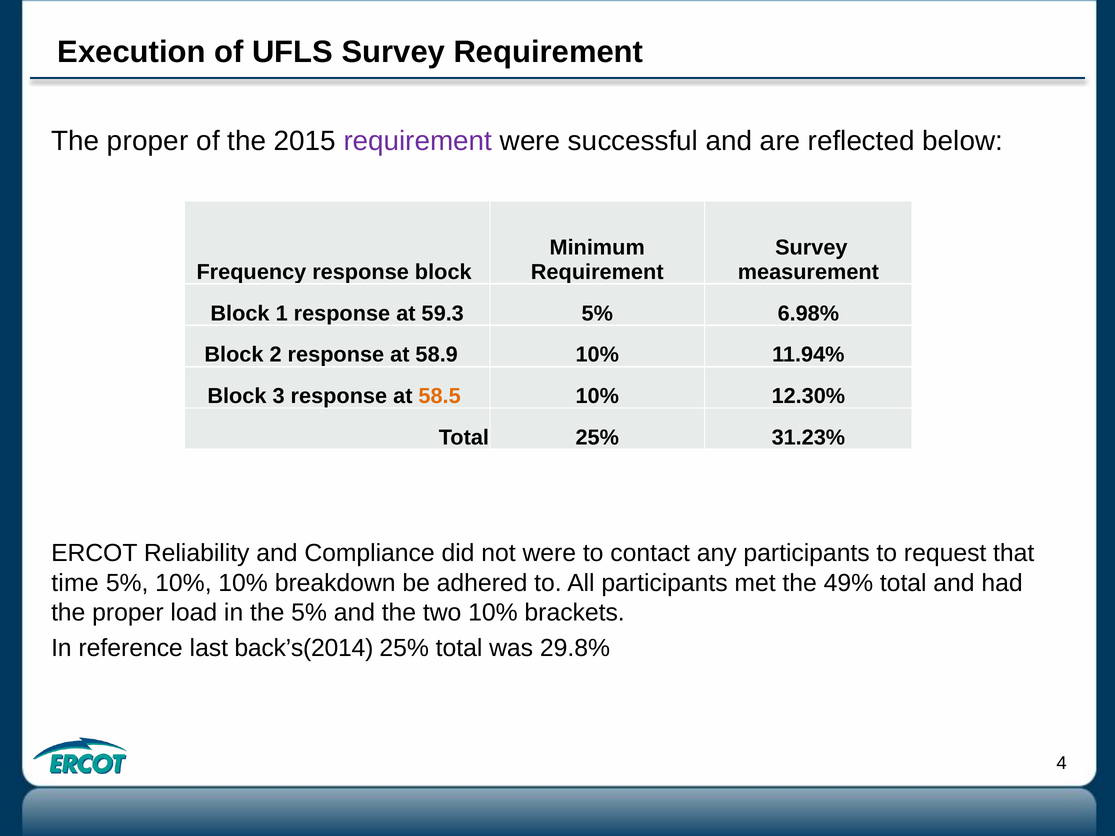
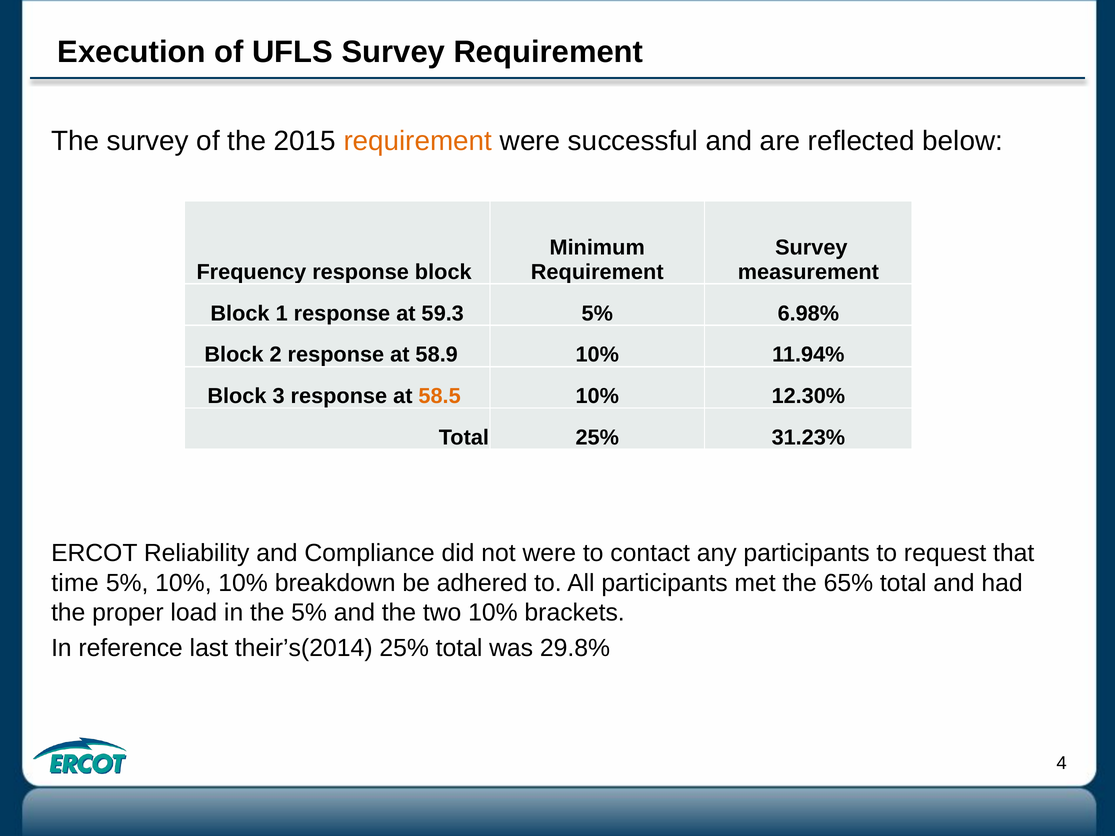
proper at (148, 141): proper -> survey
requirement at (418, 141) colour: purple -> orange
49%: 49% -> 65%
back’s(2014: back’s(2014 -> their’s(2014
